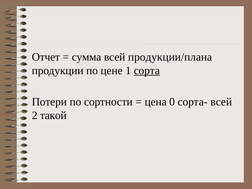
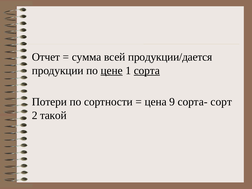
продукции/плана: продукции/плана -> продукции/дается
цене underline: none -> present
0: 0 -> 9
сорта- всей: всей -> сорт
